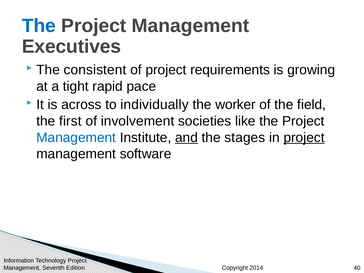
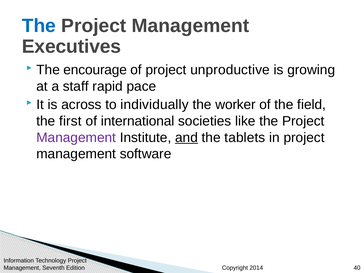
consistent: consistent -> encourage
requirements: requirements -> unproductive
tight: tight -> staff
involvement: involvement -> international
Management at (76, 138) colour: blue -> purple
stages: stages -> tablets
project at (304, 138) underline: present -> none
